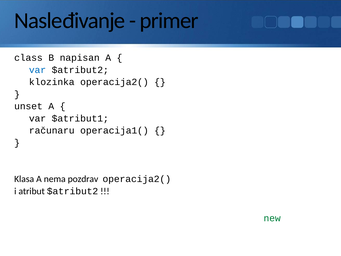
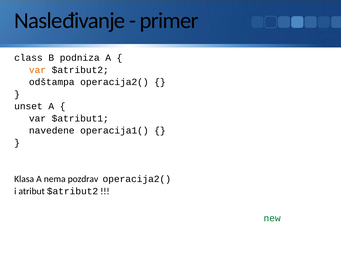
napisan: napisan -> podniza
var at (38, 70) colour: blue -> orange
klozinka: klozinka -> odštampa
računaru: računaru -> navedene
